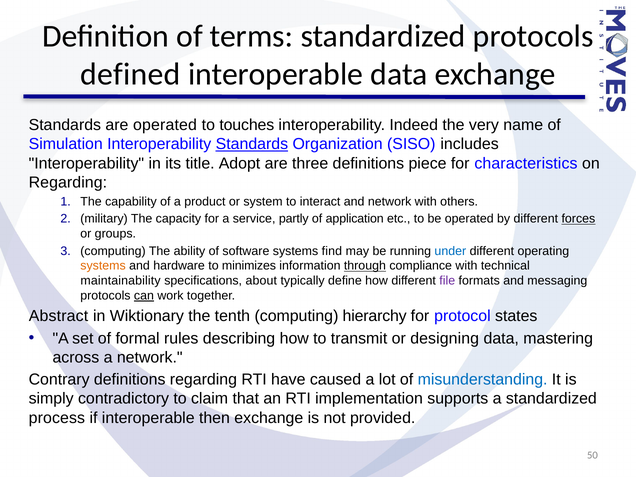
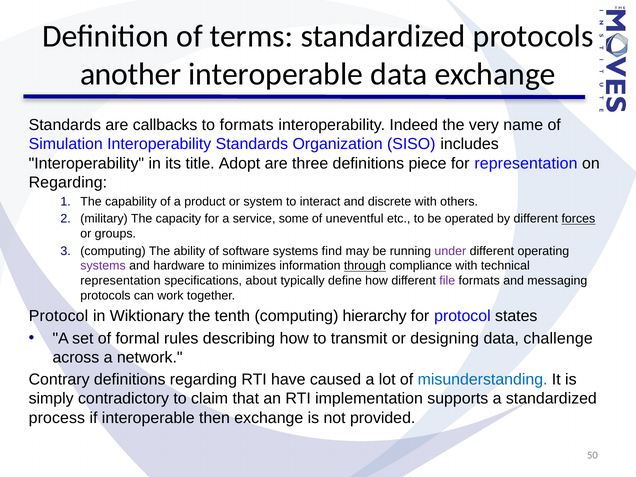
defined: defined -> another
are operated: operated -> callbacks
to touches: touches -> formats
Standards at (252, 144) underline: present -> none
for characteristics: characteristics -> representation
and network: network -> discrete
partly: partly -> some
application: application -> uneventful
under colour: blue -> purple
systems at (103, 266) colour: orange -> purple
maintainability at (121, 281): maintainability -> representation
can underline: present -> none
Abstract at (59, 316): Abstract -> Protocol
mastering: mastering -> challenge
